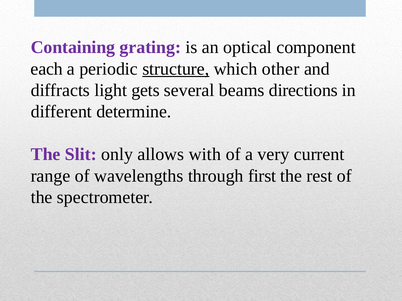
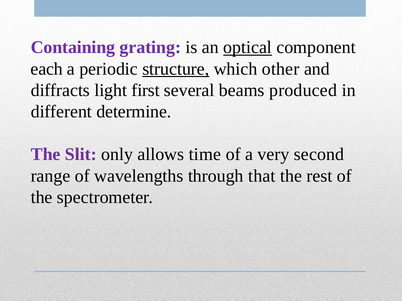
optical underline: none -> present
gets: gets -> first
directions: directions -> produced
with: with -> time
current: current -> second
first: first -> that
